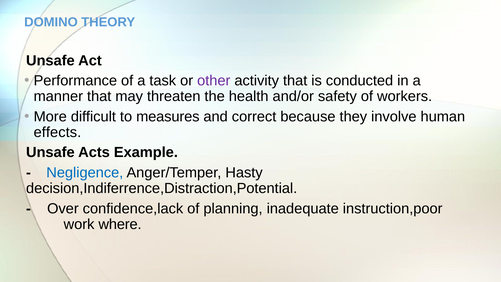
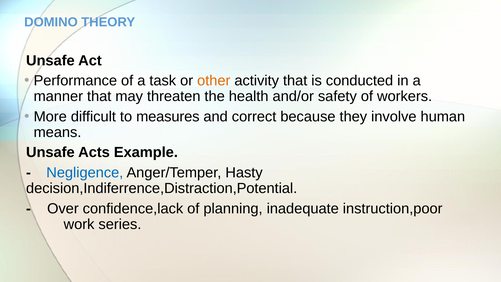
other colour: purple -> orange
effects: effects -> means
where: where -> series
